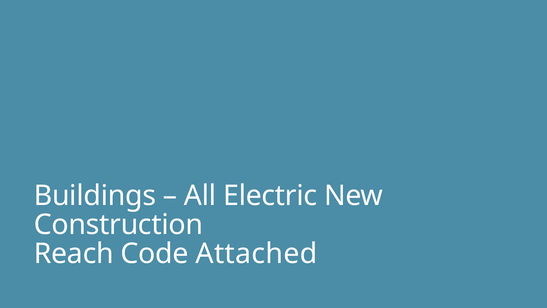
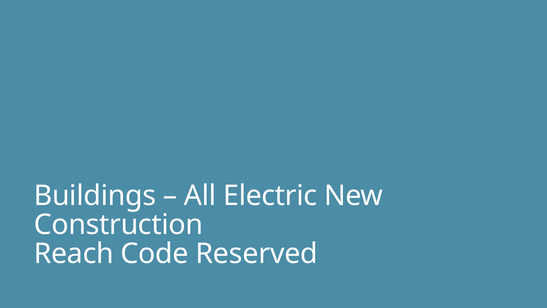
Attached: Attached -> Reserved
